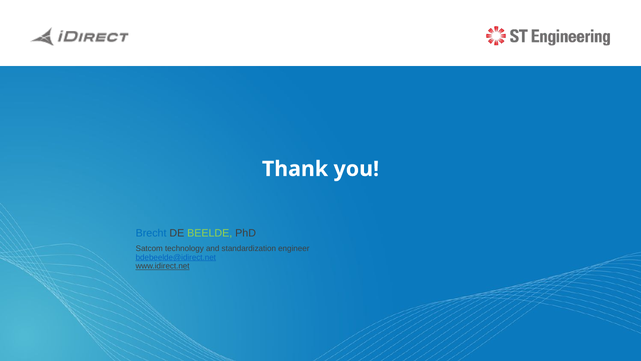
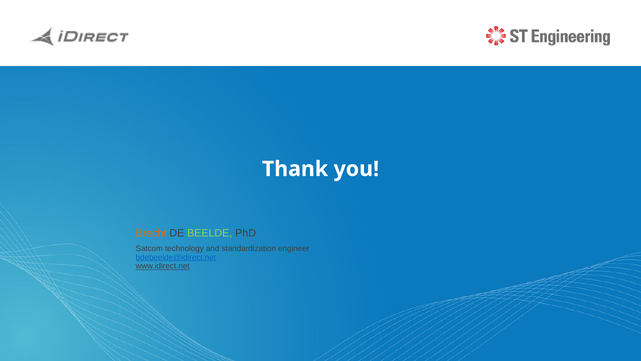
Brecht colour: blue -> orange
